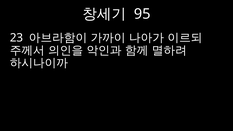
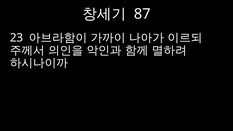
95: 95 -> 87
